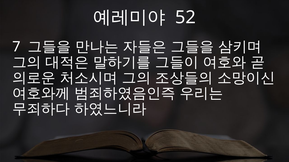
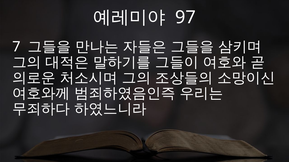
52: 52 -> 97
